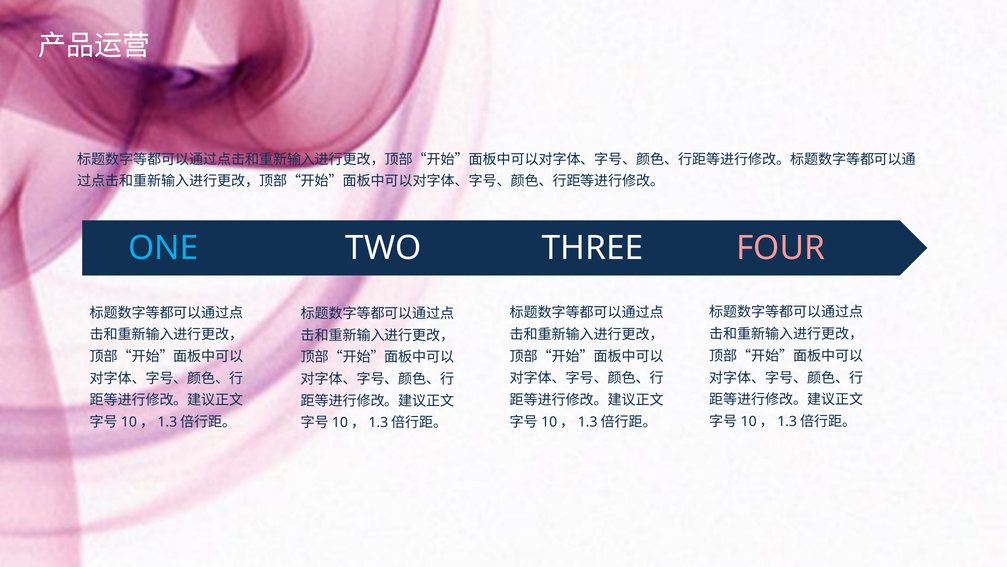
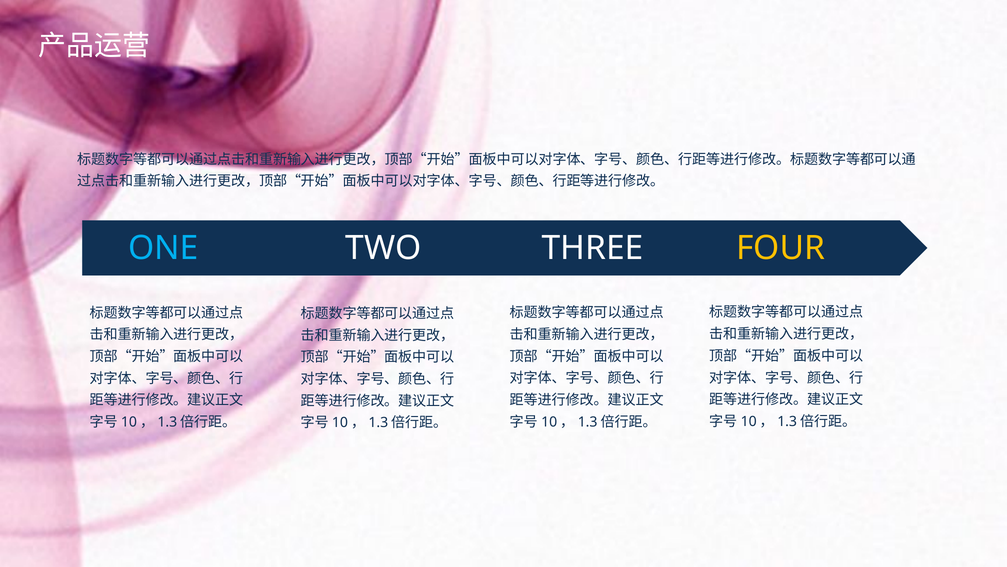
FOUR colour: pink -> yellow
